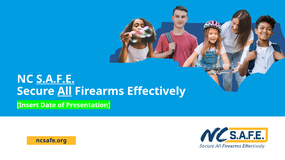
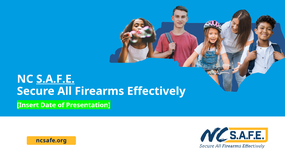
All underline: present -> none
